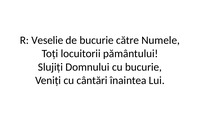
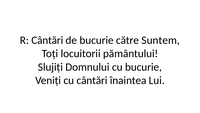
R Veselie: Veselie -> Cântări
Numele: Numele -> Suntem
